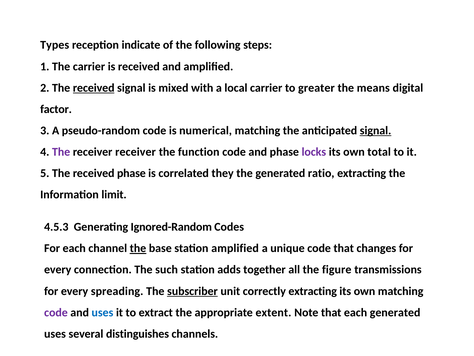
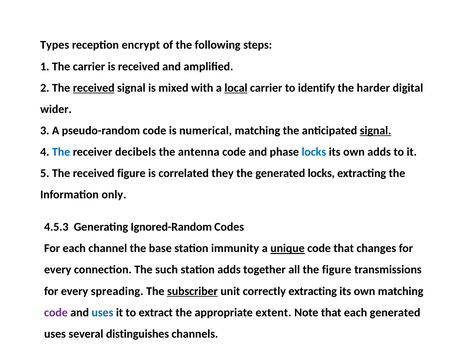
indicate: indicate -> encrypt
local underline: none -> present
greater: greater -> identify
means: means -> harder
factor: factor -> wider
The at (61, 152) colour: purple -> blue
receiver receiver: receiver -> decibels
function: function -> antenna
locks at (314, 152) colour: purple -> blue
own total: total -> adds
received phase: phase -> figure
generated ratio: ratio -> locks
limit: limit -> only
the at (138, 248) underline: present -> none
station amplified: amplified -> immunity
unique underline: none -> present
